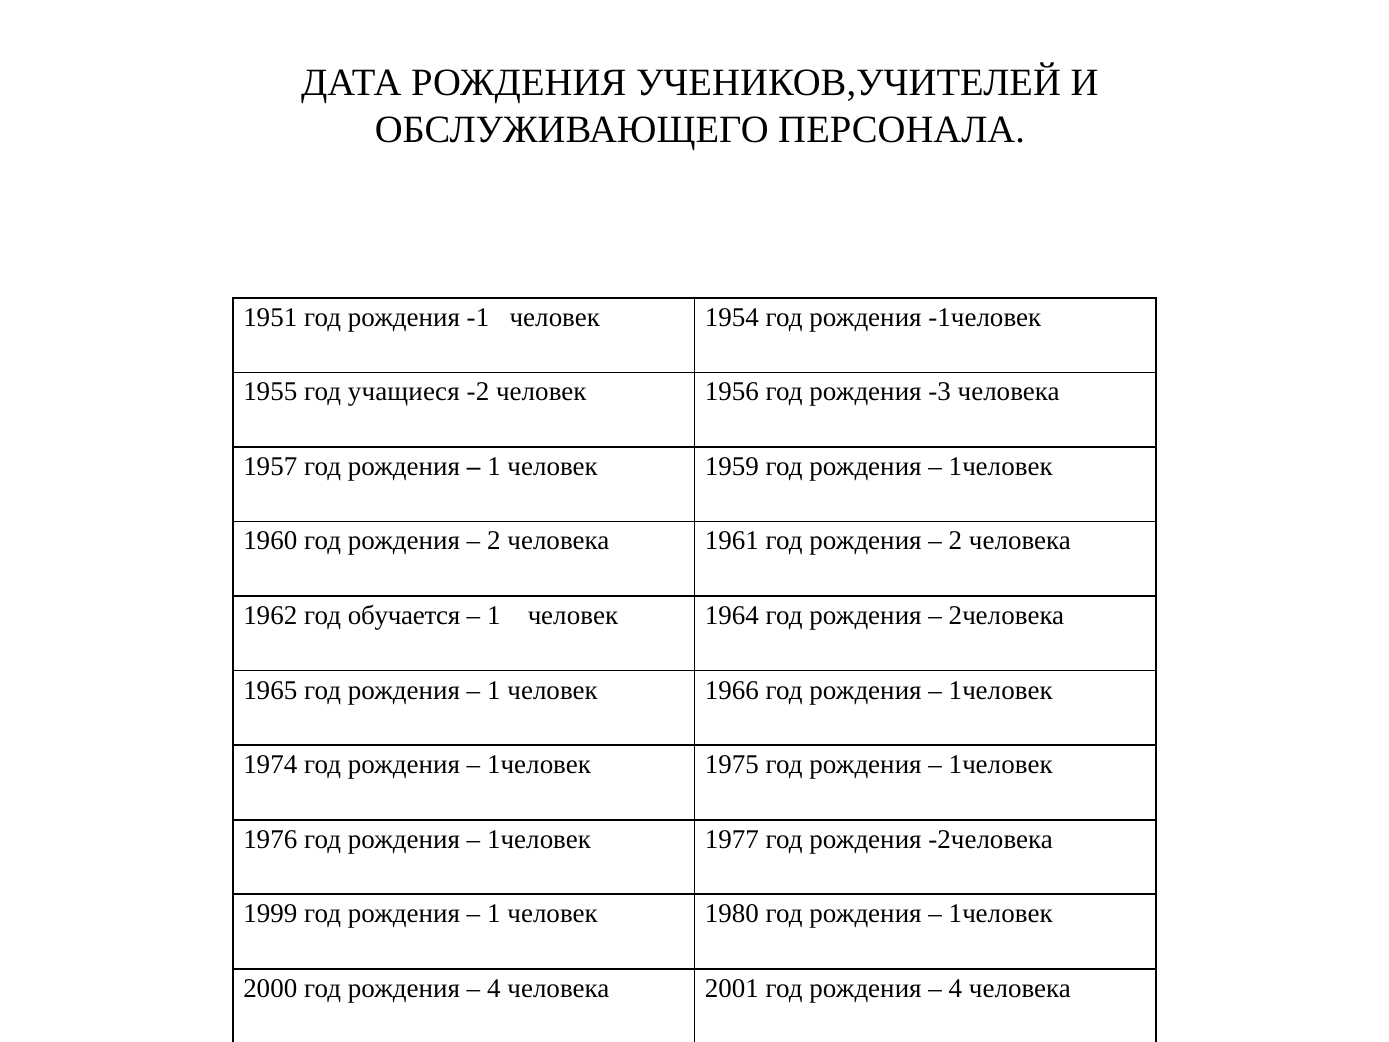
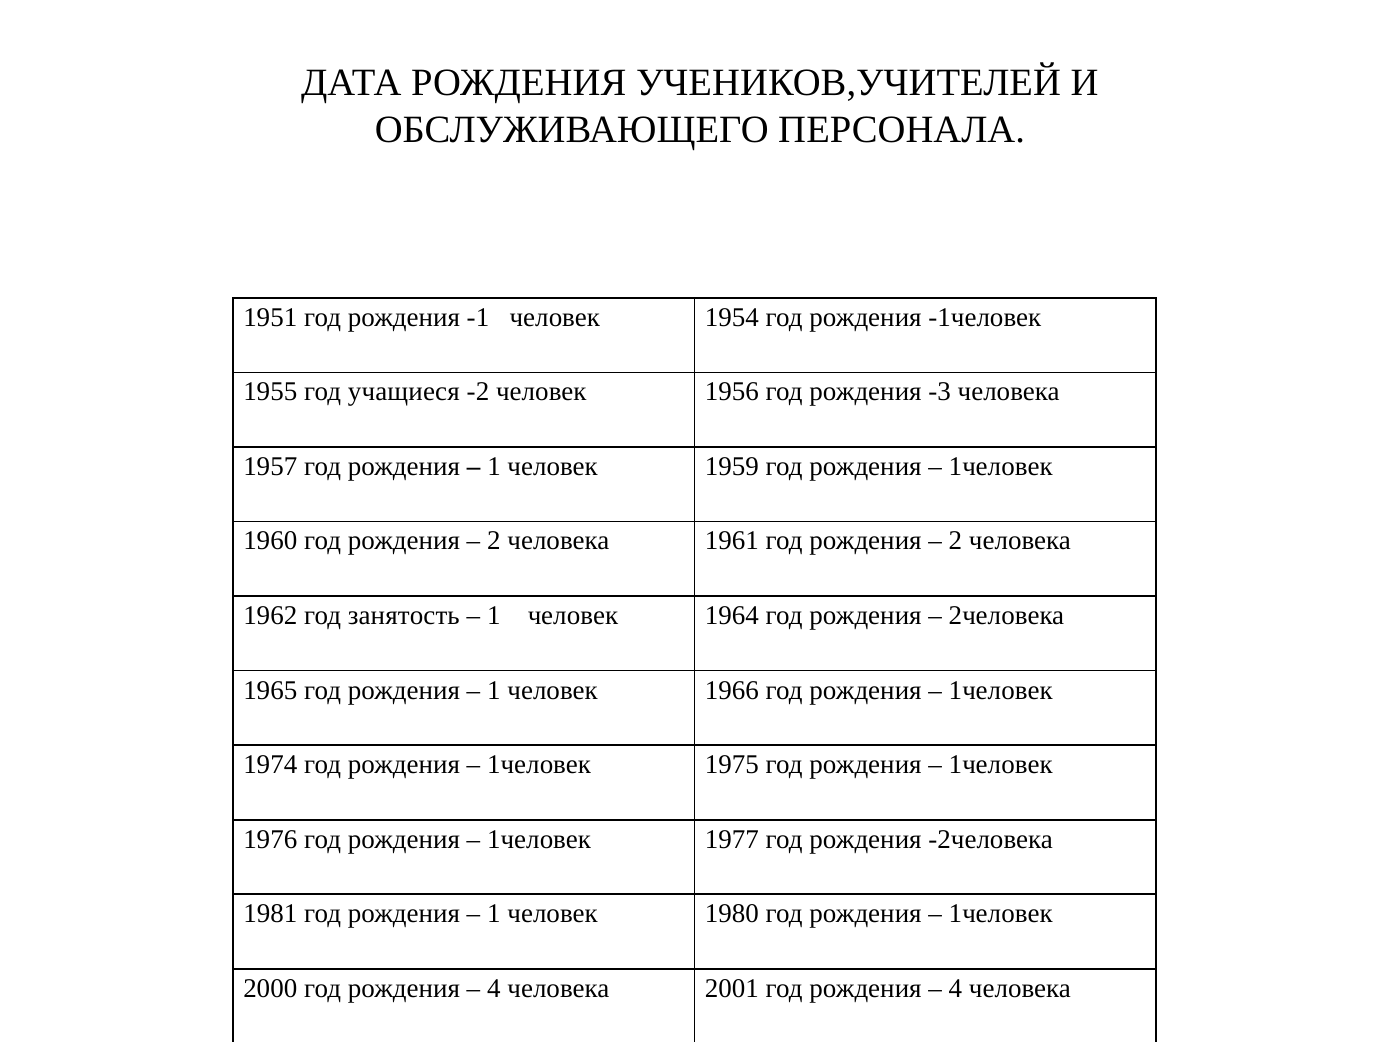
обучается: обучается -> занятость
1999: 1999 -> 1981
